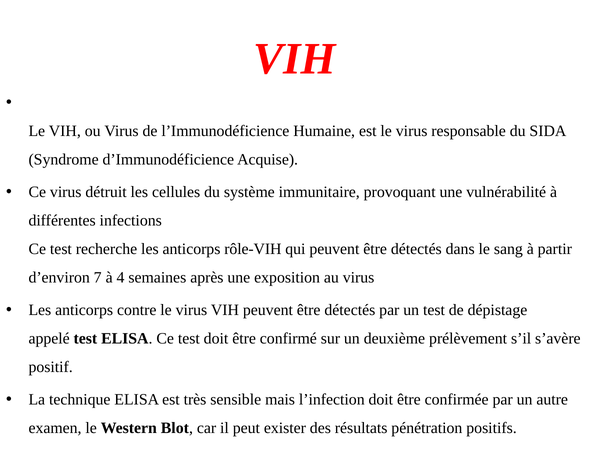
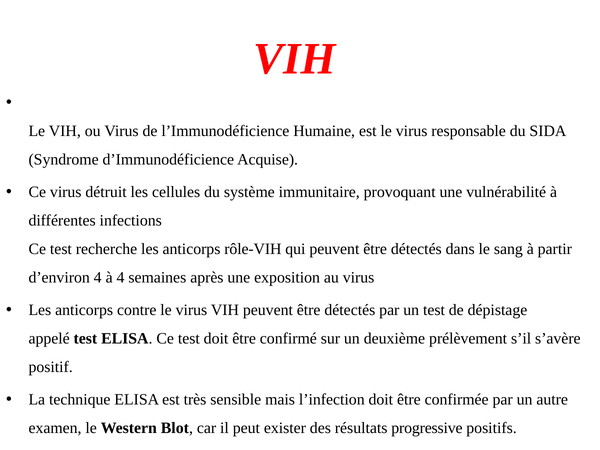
d’environ 7: 7 -> 4
pénétration: pénétration -> progressive
